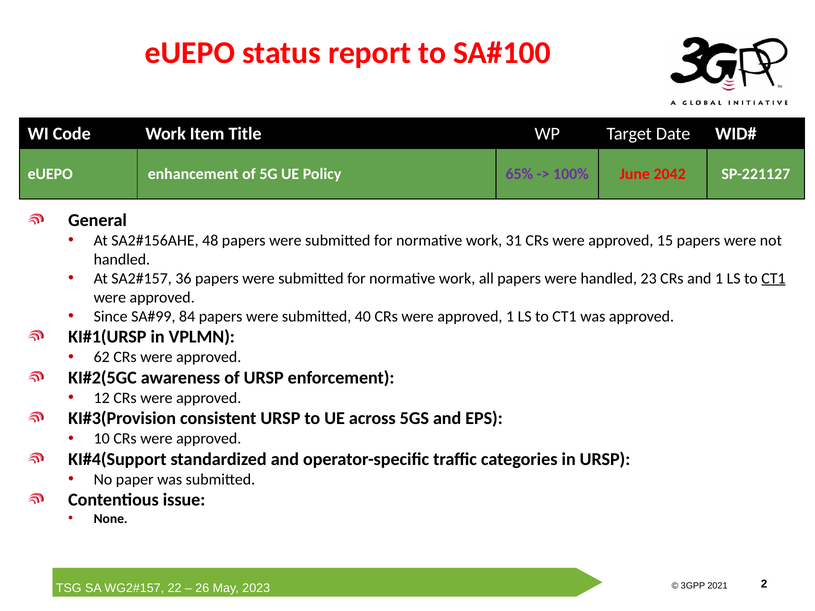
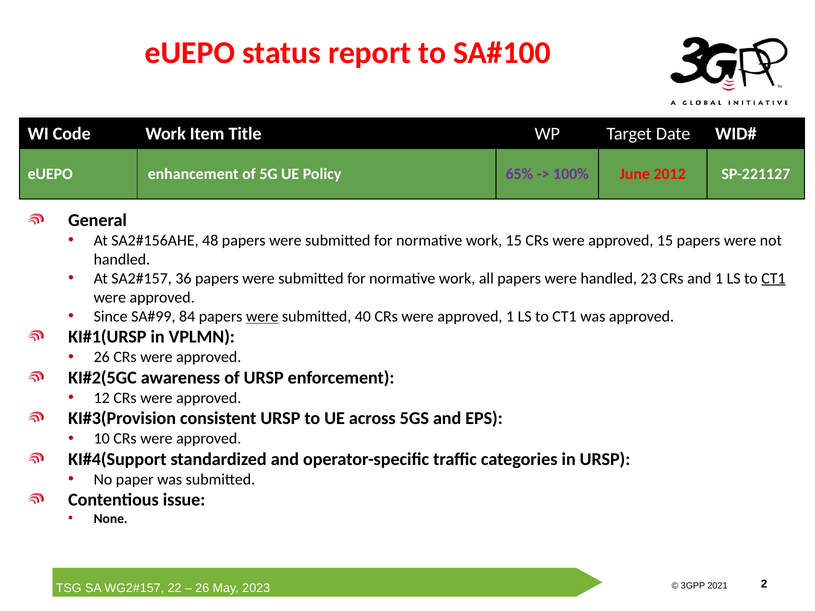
June 2042: 2042 -> 2012
work 31: 31 -> 15
were at (262, 317) underline: none -> present
62 at (102, 357): 62 -> 26
